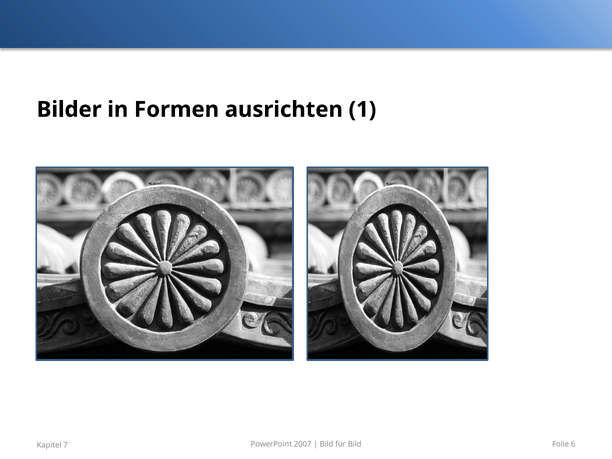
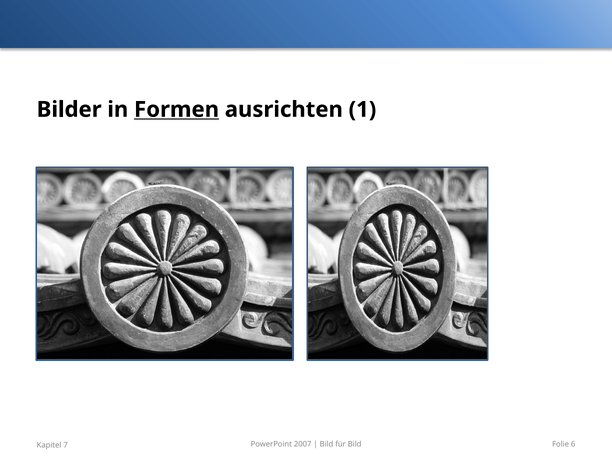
Formen underline: none -> present
